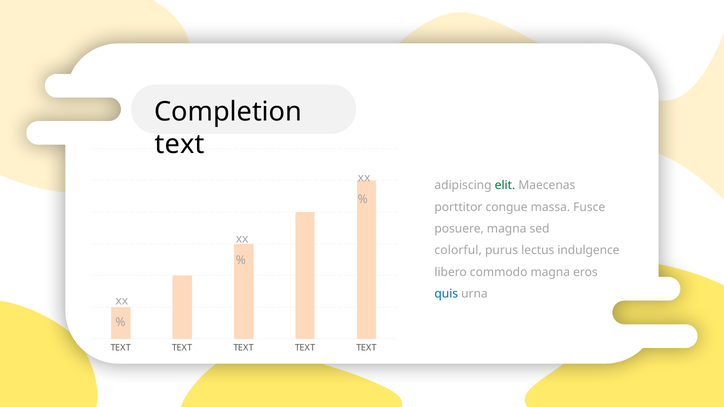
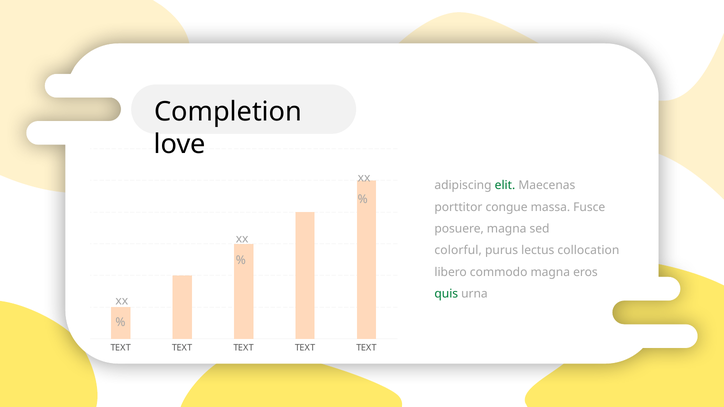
text at (180, 144): text -> love
indulgence: indulgence -> collocation
quis colour: blue -> green
